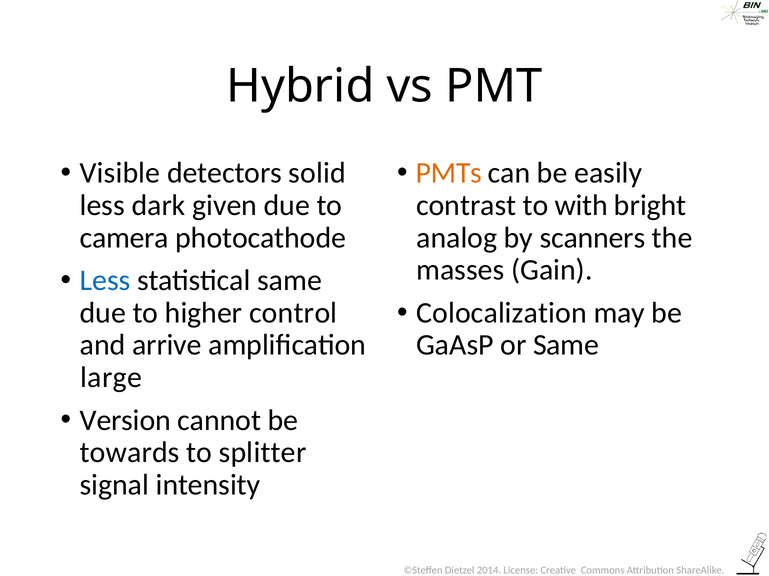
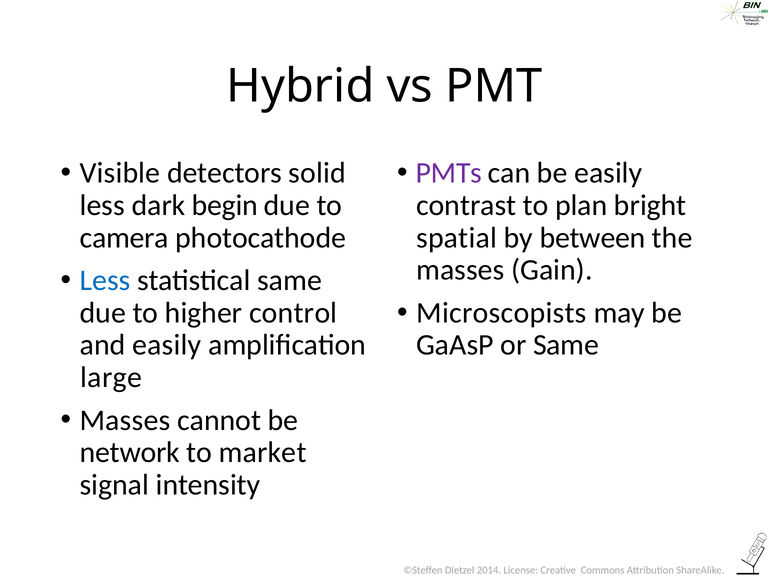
PMTs colour: orange -> purple
given: given -> begin
with: with -> plan
analog: analog -> spatial
scanners: scanners -> between
Colocalization: Colocalization -> Microscopists
and arrive: arrive -> easily
Version at (125, 421): Version -> Masses
towards: towards -> network
splitter: splitter -> market
